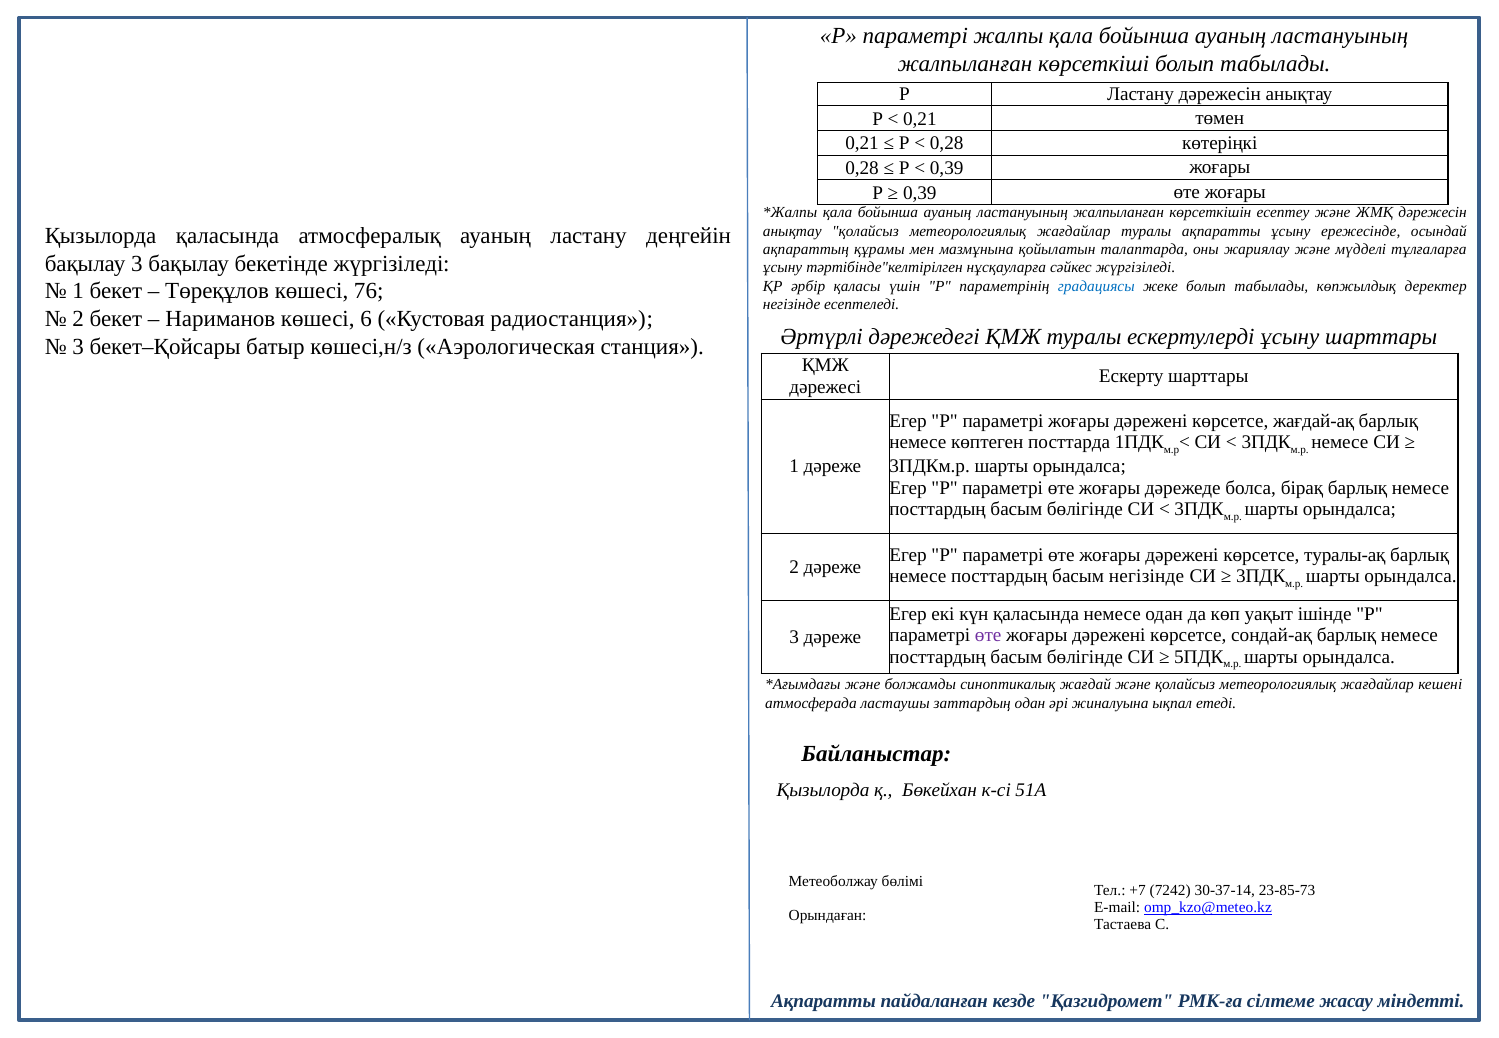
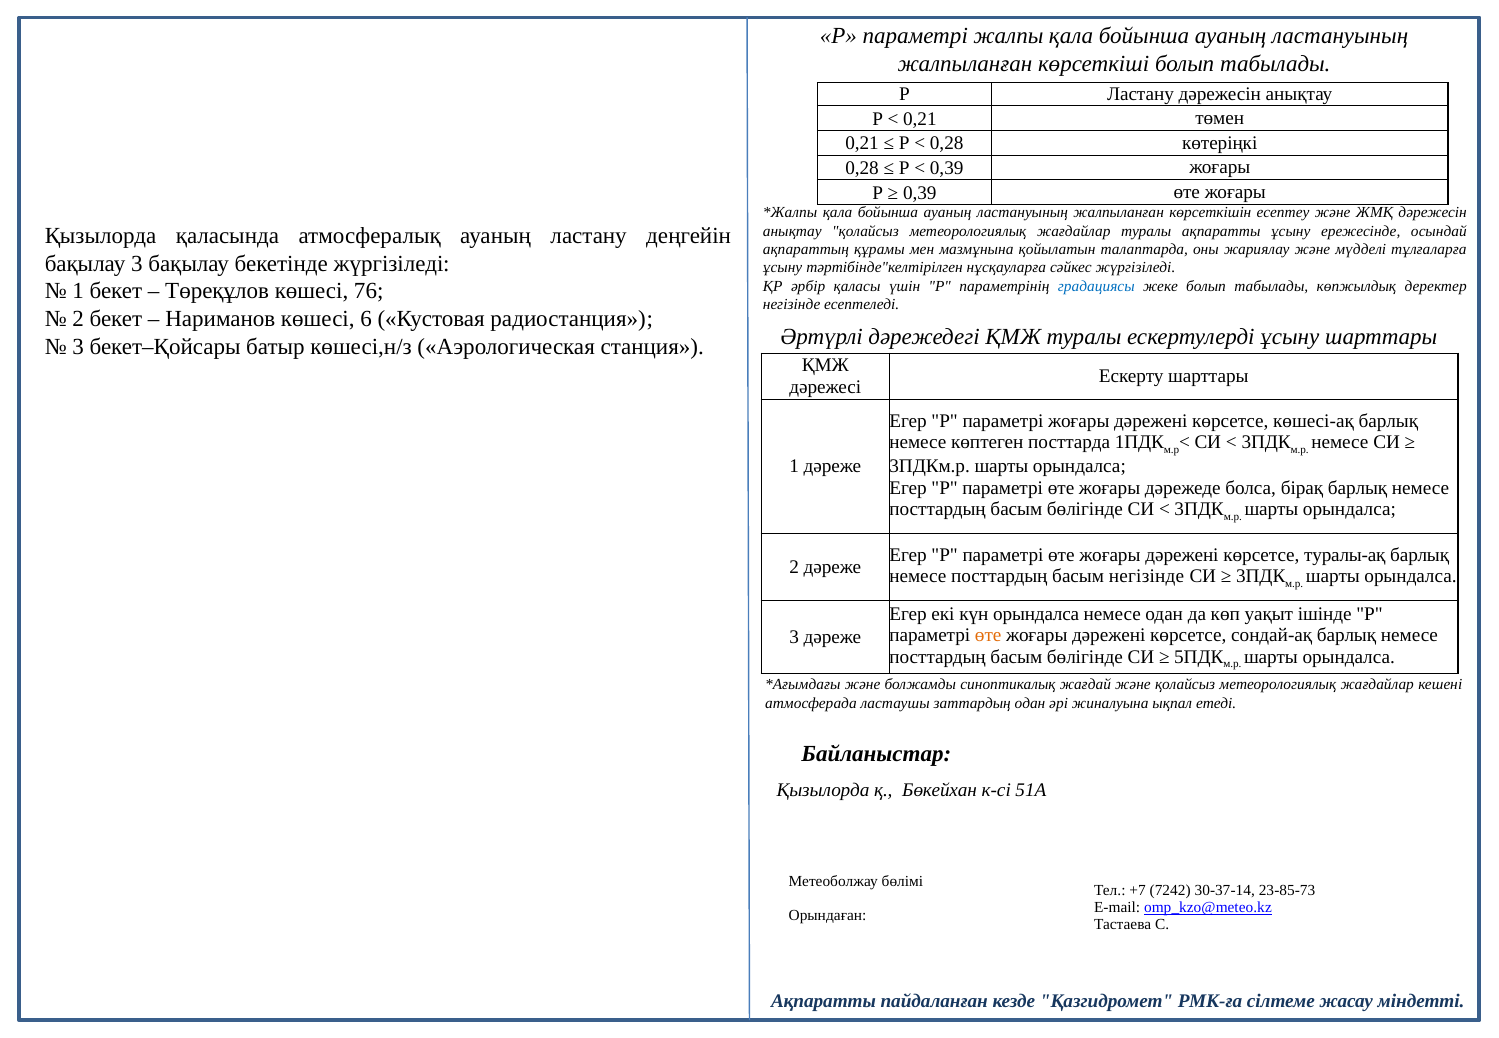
жағдай-ақ: жағдай-ақ -> көшесі-ақ
күн қаласында: қаласында -> орындалса
өте at (988, 635) colour: purple -> orange
